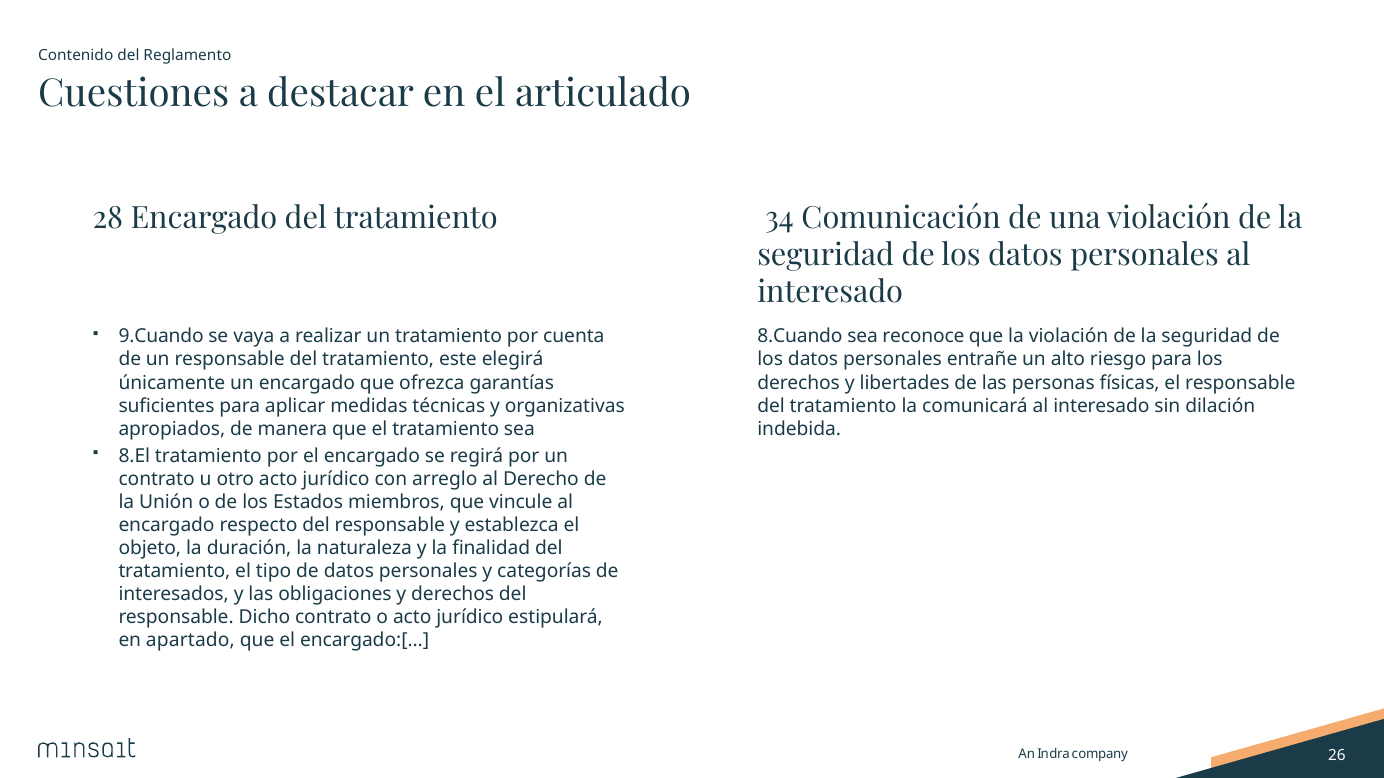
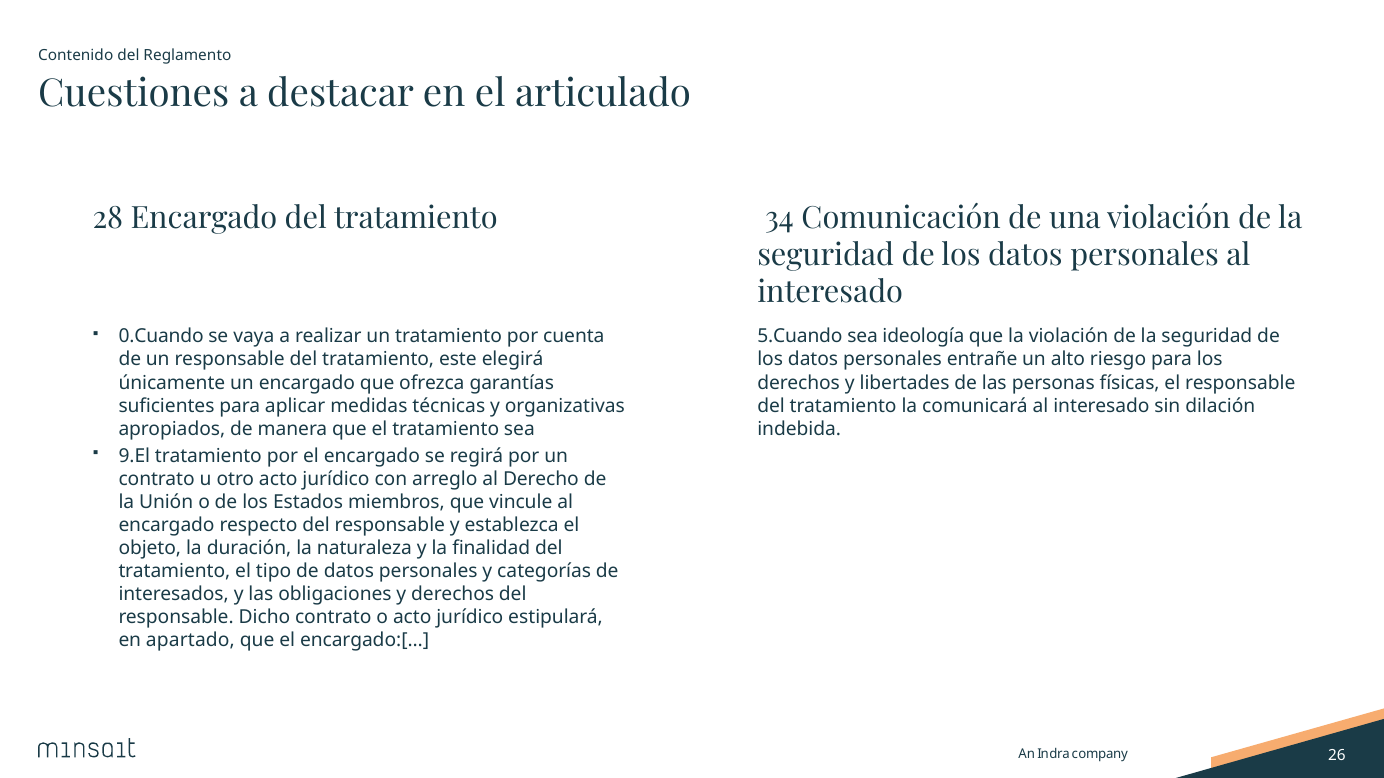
9.Cuando: 9.Cuando -> 0.Cuando
8.Cuando: 8.Cuando -> 5.Cuando
reconoce: reconoce -> ideología
8.El: 8.El -> 9.El
